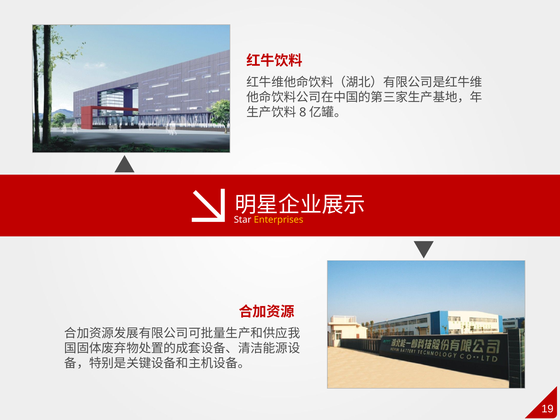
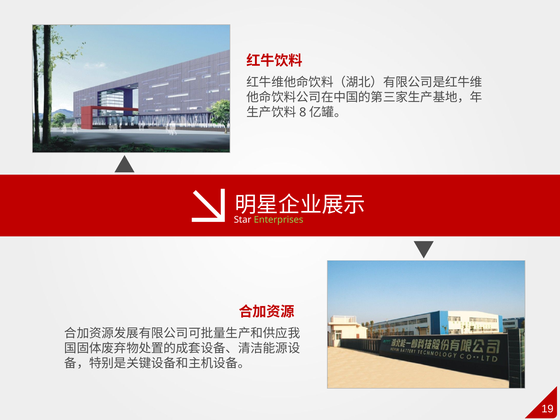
Enterprises colour: yellow -> light green
